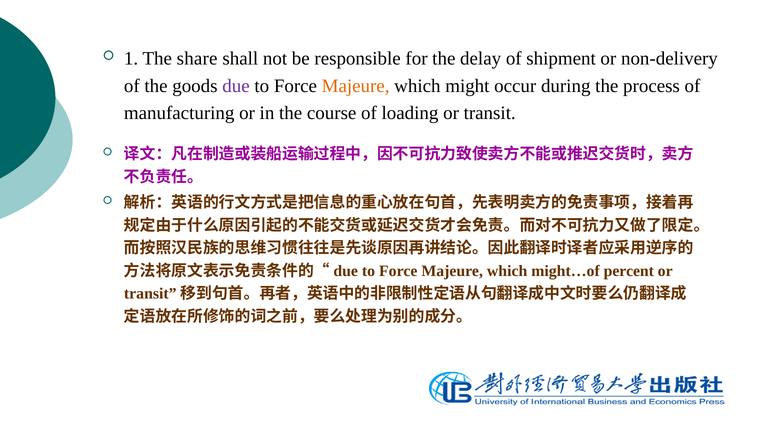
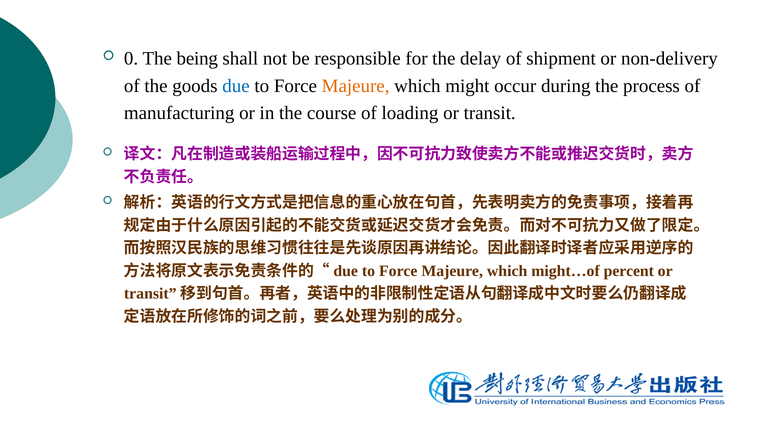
1: 1 -> 0
share: share -> being
due colour: purple -> blue
